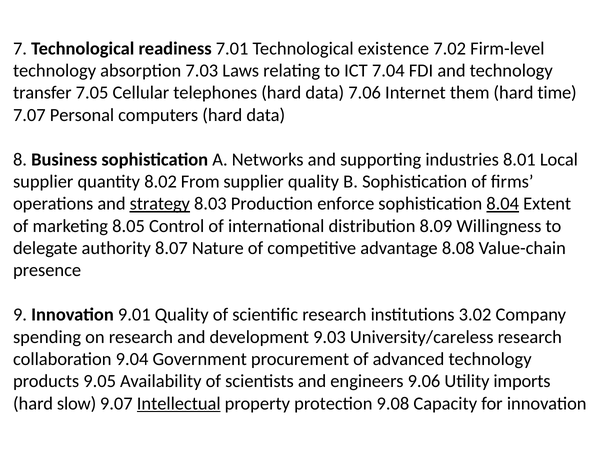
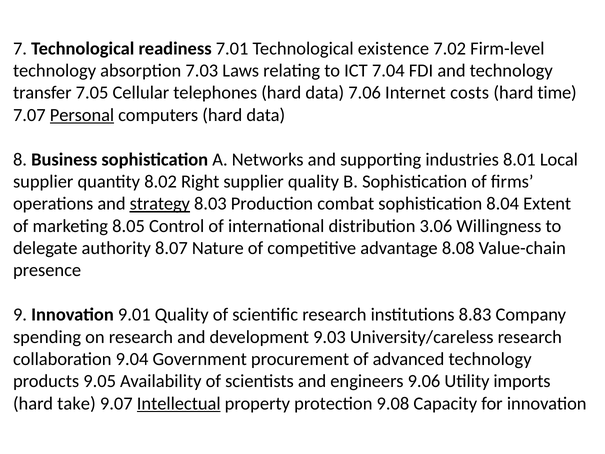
them: them -> costs
Personal underline: none -> present
From: From -> Right
enforce: enforce -> combat
8.04 underline: present -> none
8.09: 8.09 -> 3.06
3.02: 3.02 -> 8.83
slow: slow -> take
